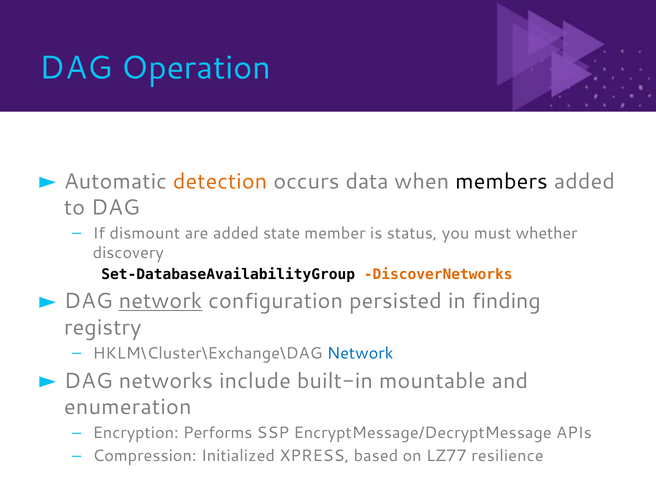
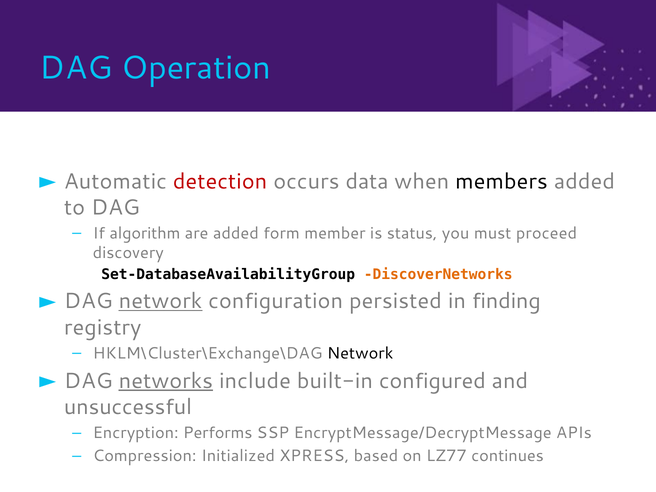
detection colour: orange -> red
dismount: dismount -> algorithm
state: state -> form
whether: whether -> proceed
Network at (360, 353) colour: blue -> black
networks underline: none -> present
mountable: mountable -> configured
enumeration: enumeration -> unsuccessful
resilience: resilience -> continues
